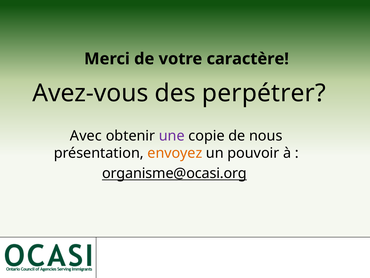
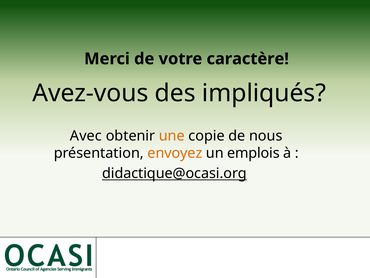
perpétrer: perpétrer -> impliqués
une colour: purple -> orange
pouvoir: pouvoir -> emplois
organisme@ocasi.org: organisme@ocasi.org -> didactique@ocasi.org
